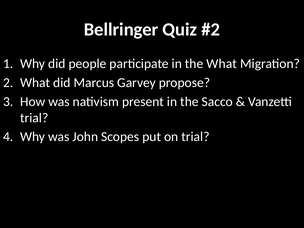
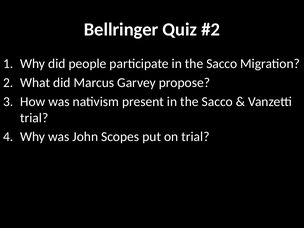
participate in the What: What -> Sacco
